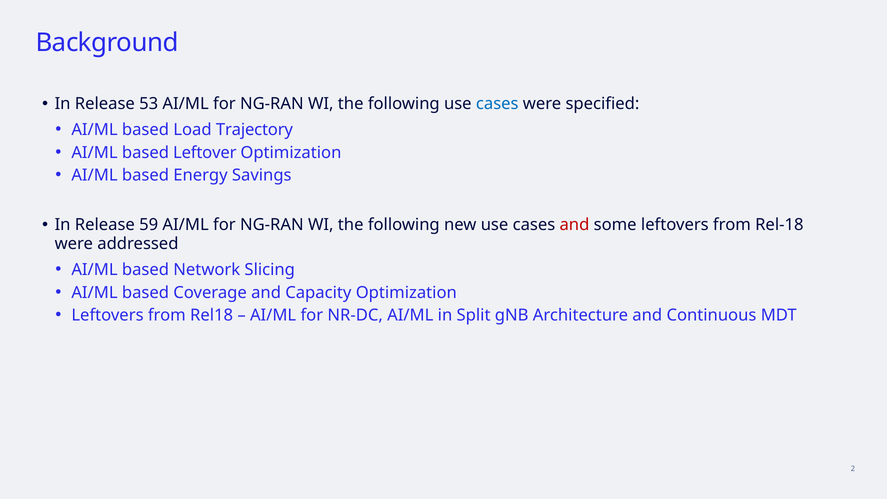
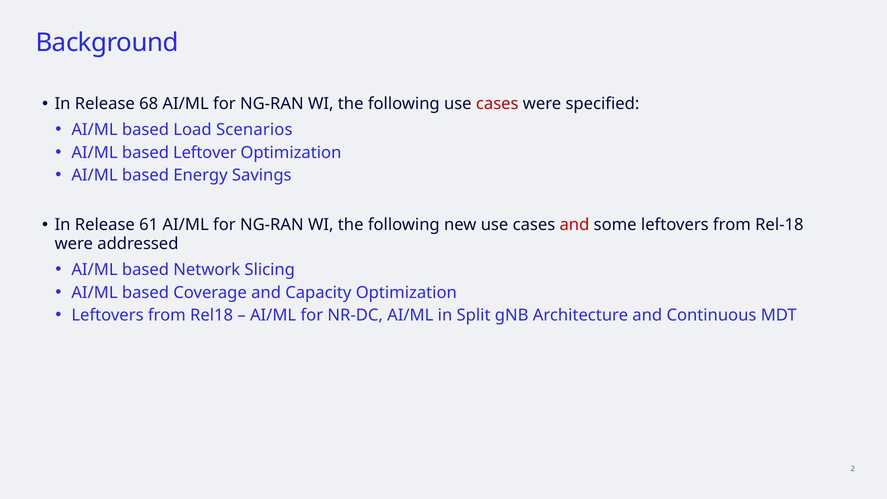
53: 53 -> 68
cases at (497, 104) colour: blue -> red
Trajectory: Trajectory -> Scenarios
59: 59 -> 61
